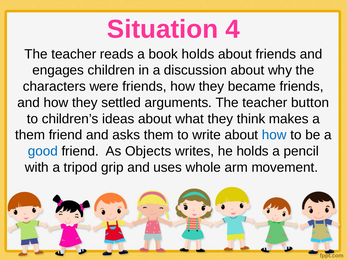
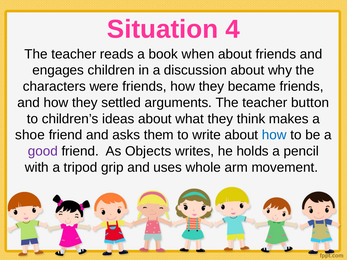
book holds: holds -> when
them at (30, 135): them -> shoe
good colour: blue -> purple
